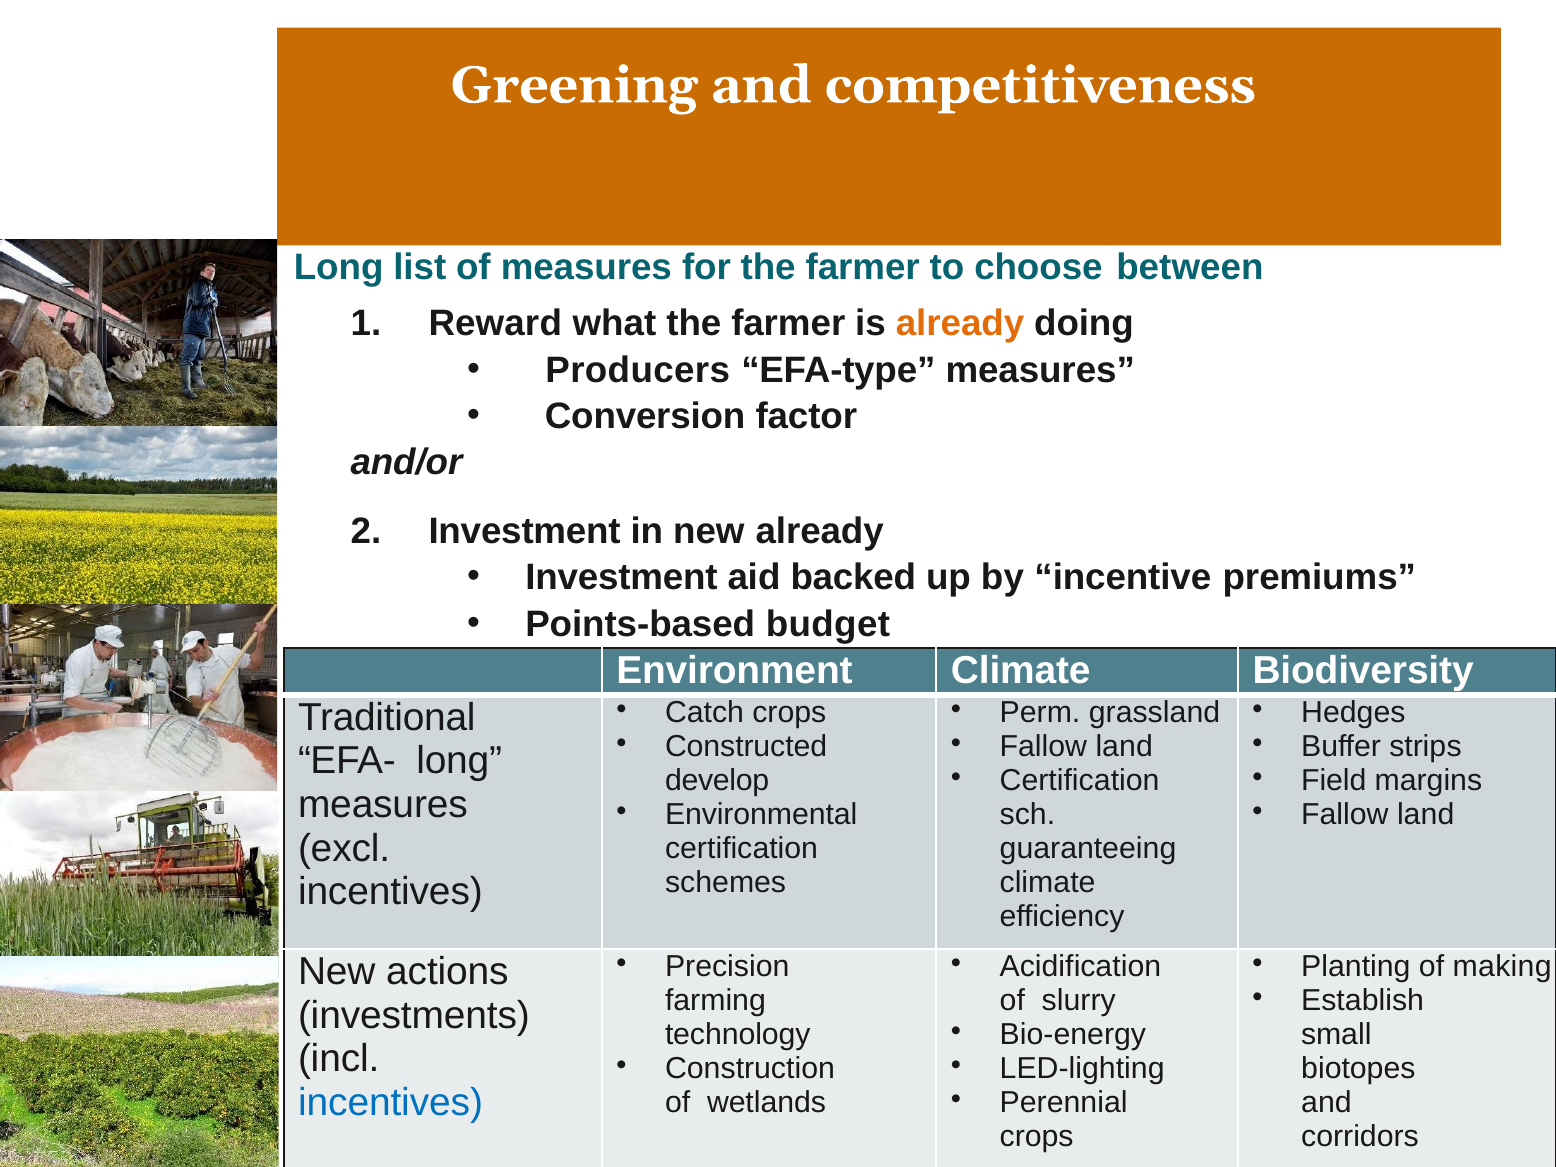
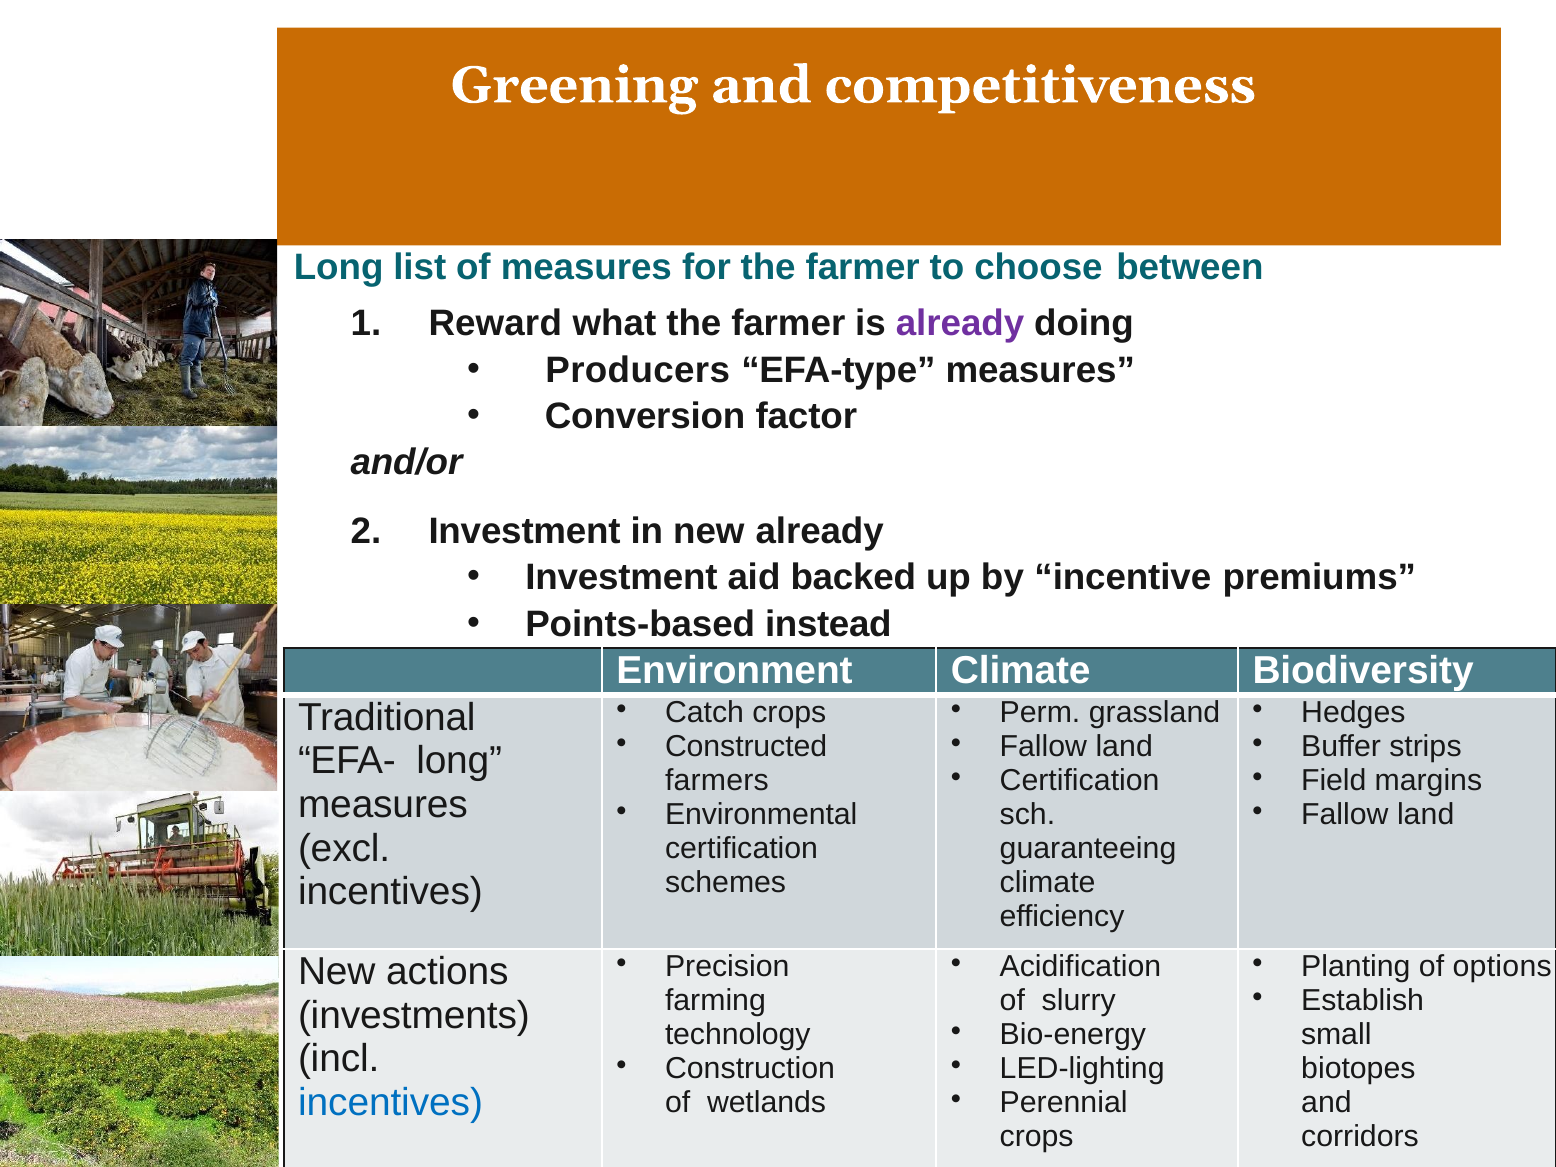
already at (960, 324) colour: orange -> purple
budget: budget -> instead
develop: develop -> farmers
making: making -> options
